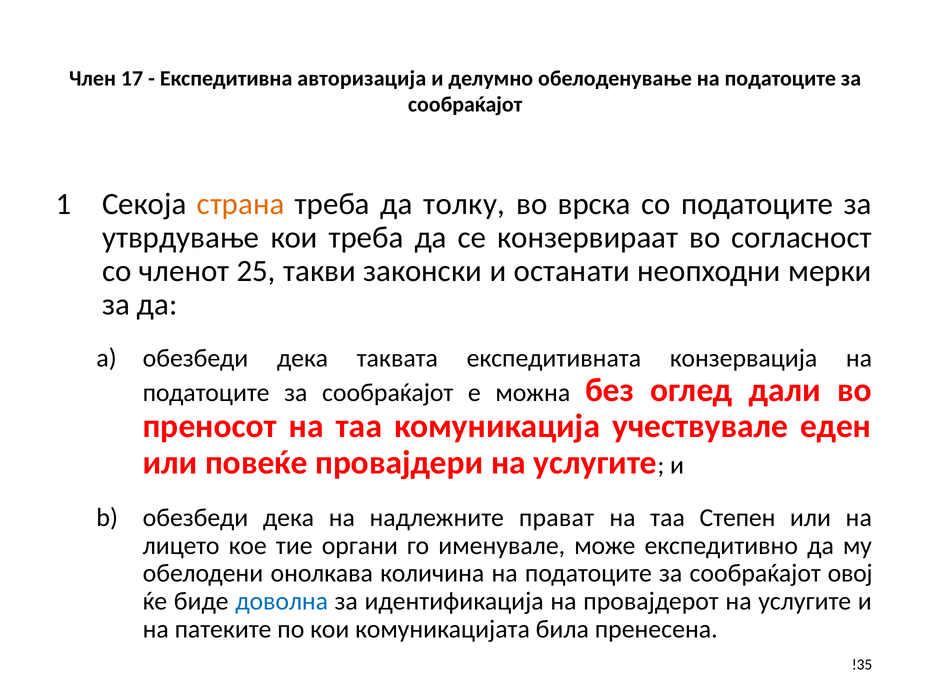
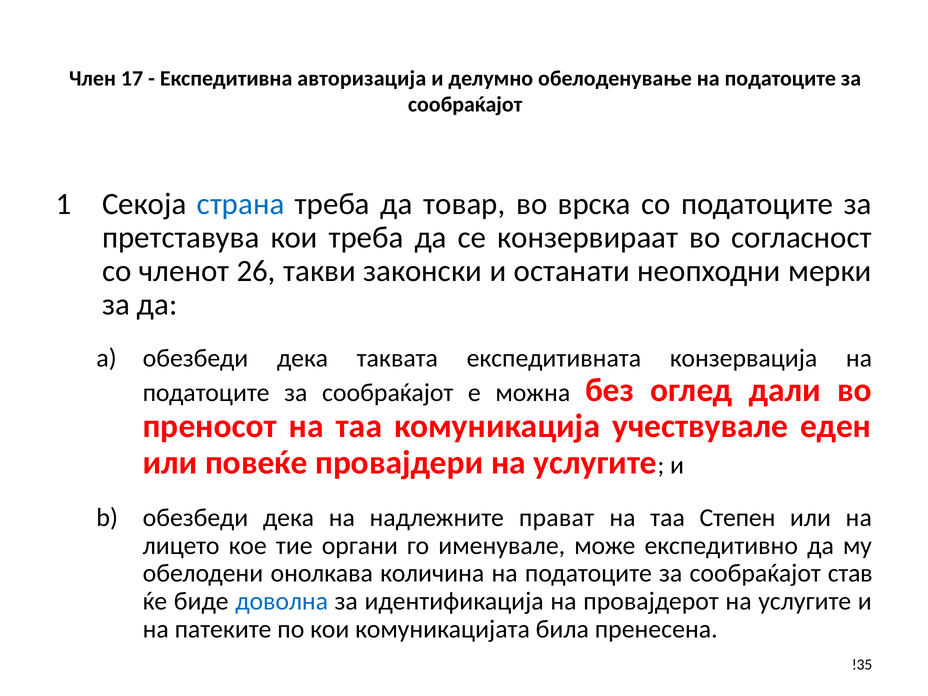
страна colour: orange -> blue
толку: толку -> товар
утврдување: утврдување -> претставува
25: 25 -> 26
овој: овој -> став
